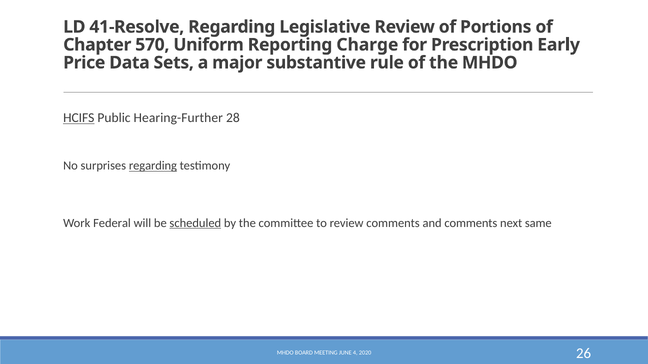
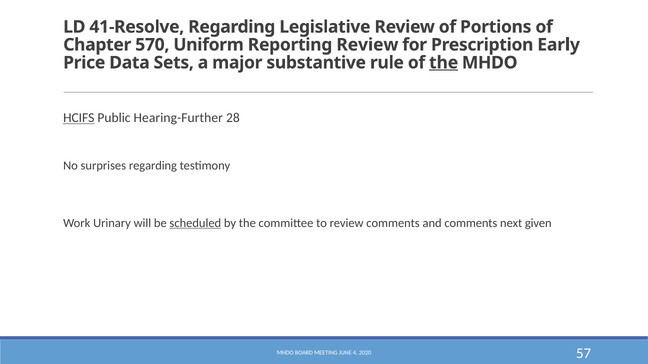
Reporting Charge: Charge -> Review
the at (444, 63) underline: none -> present
regarding at (153, 166) underline: present -> none
Federal: Federal -> Urinary
same: same -> given
26: 26 -> 57
